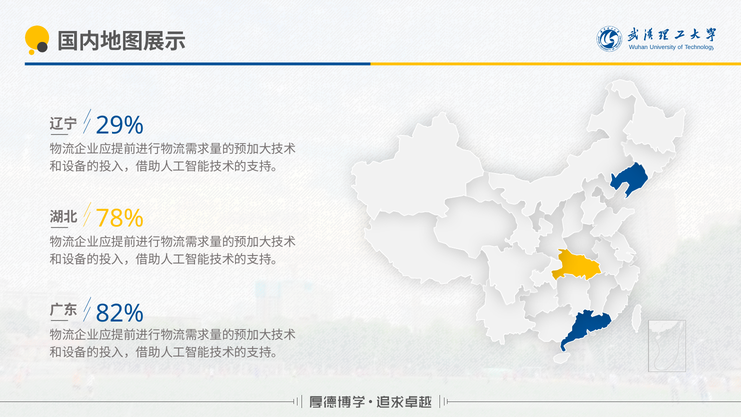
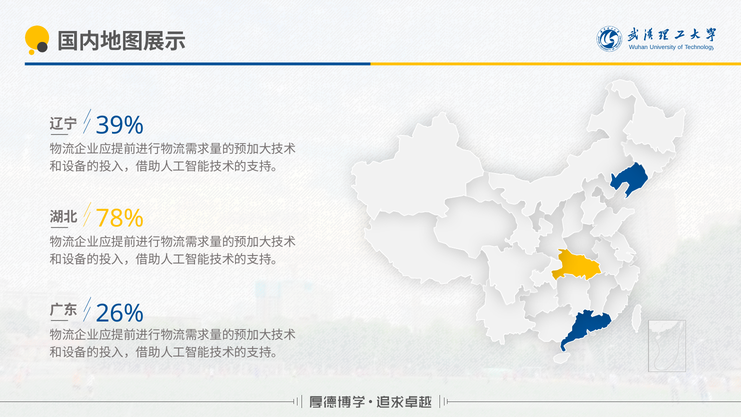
29%: 29% -> 39%
82%: 82% -> 26%
